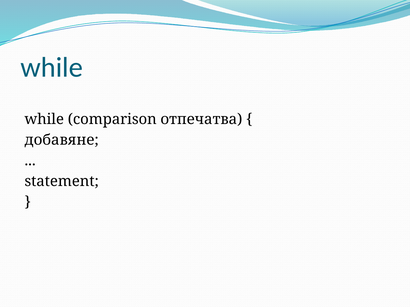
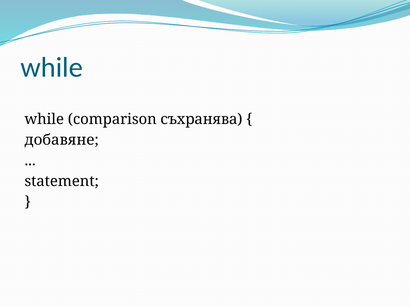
отпечатва: отпечатва -> съхранява
